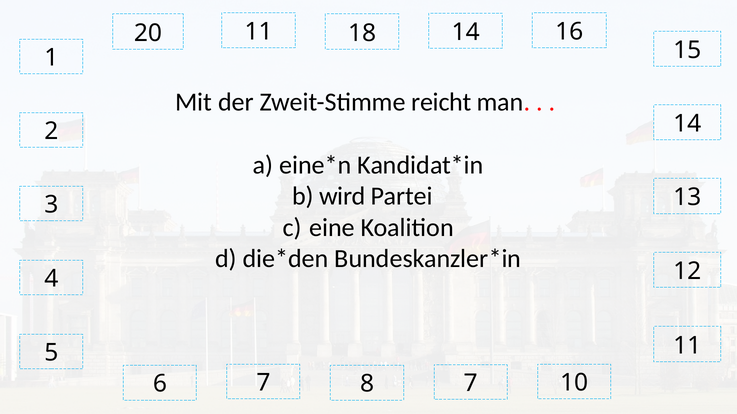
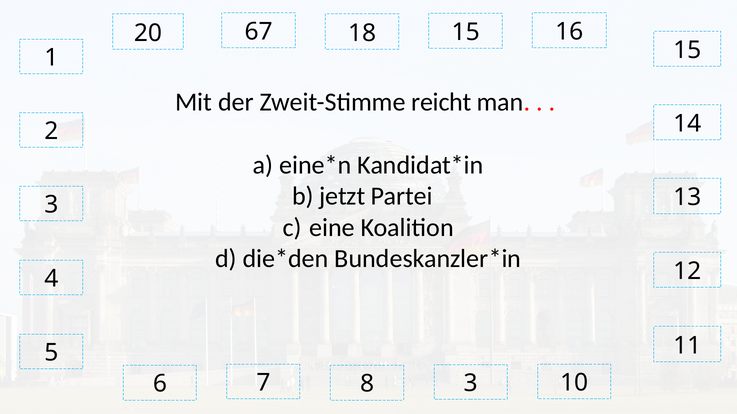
20 11: 11 -> 67
18 14: 14 -> 15
wird: wird -> jetzt
8 7: 7 -> 3
